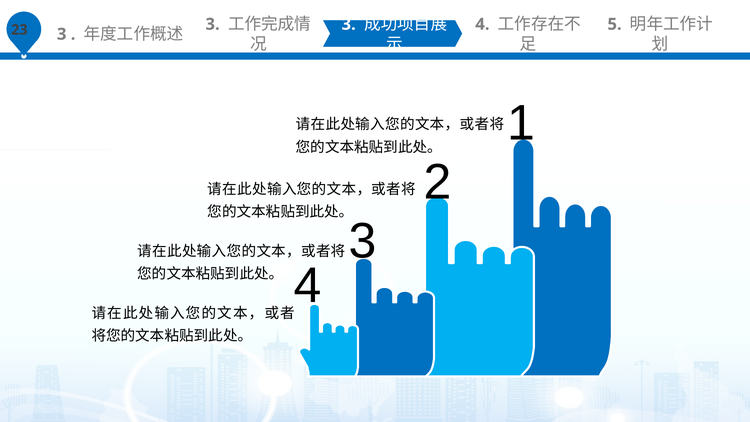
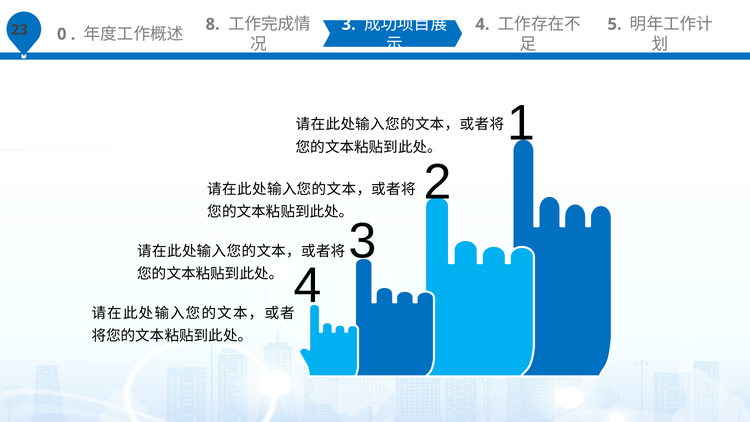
3 at (62, 34): 3 -> 0
3 at (213, 24): 3 -> 8
